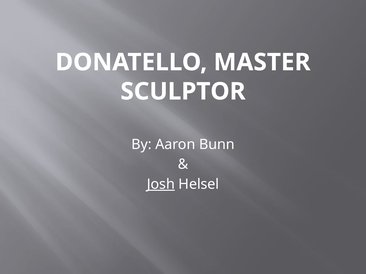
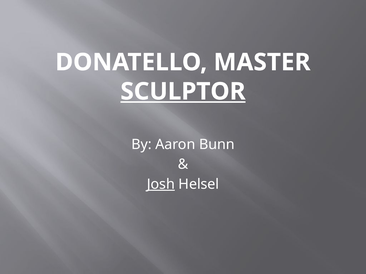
SCULPTOR underline: none -> present
